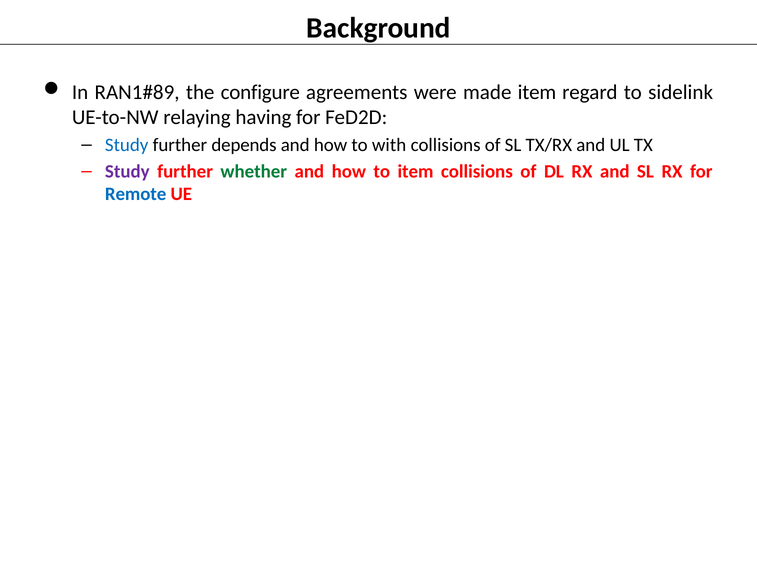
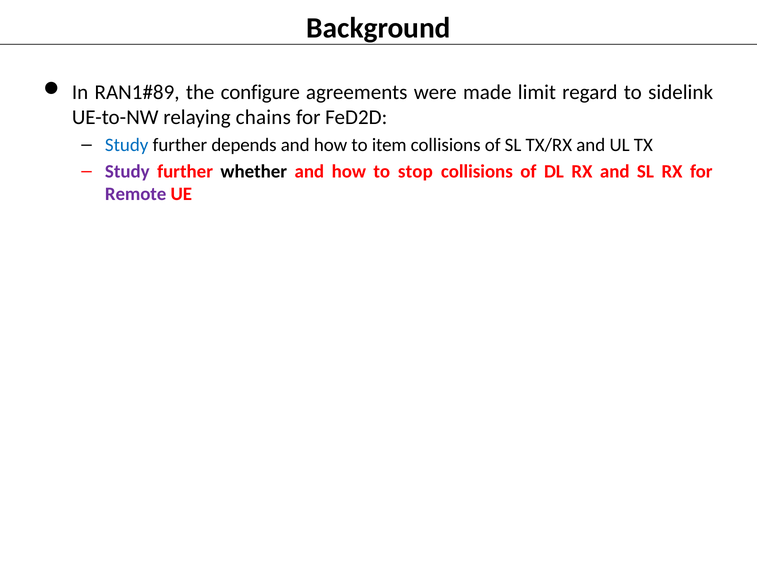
made item: item -> limit
having: having -> chains
with: with -> item
whether colour: green -> black
to item: item -> stop
Remote colour: blue -> purple
